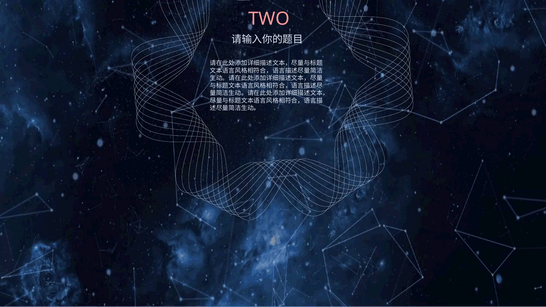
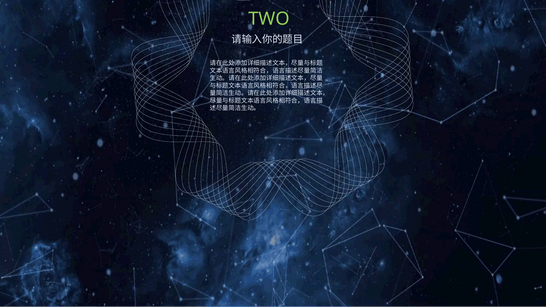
TWO colour: pink -> light green
